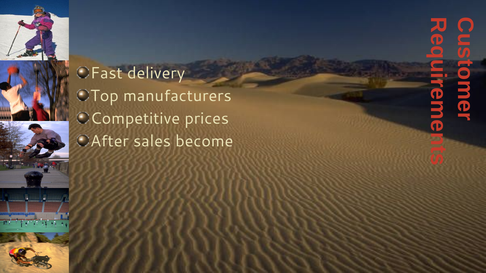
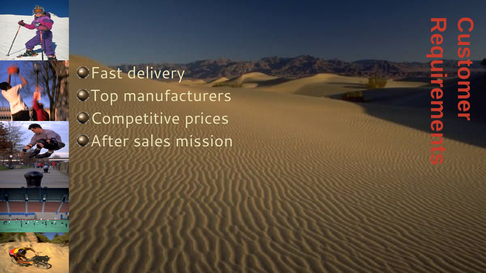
become: become -> mission
